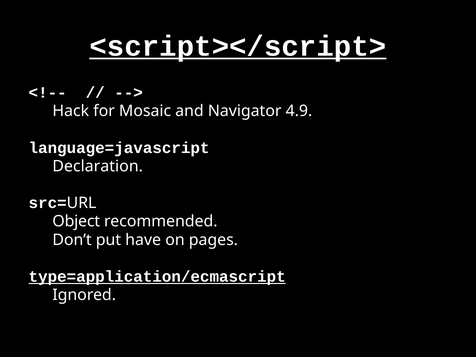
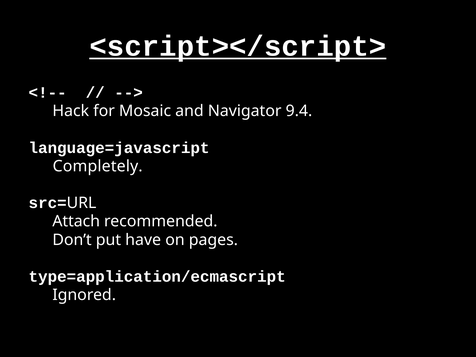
4.9: 4.9 -> 9.4
Declaration: Declaration -> Completely
Object: Object -> Attach
type=application/ecmascript underline: present -> none
